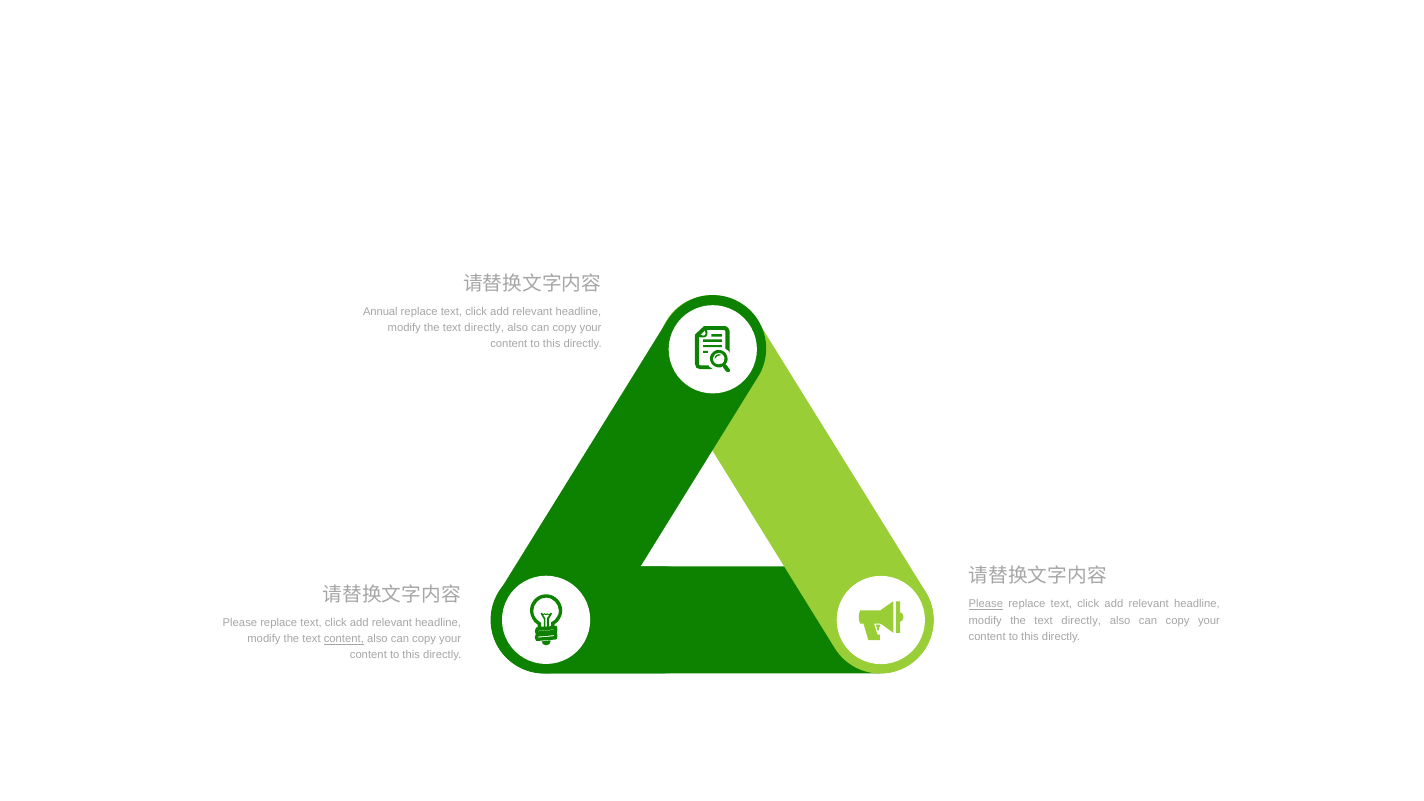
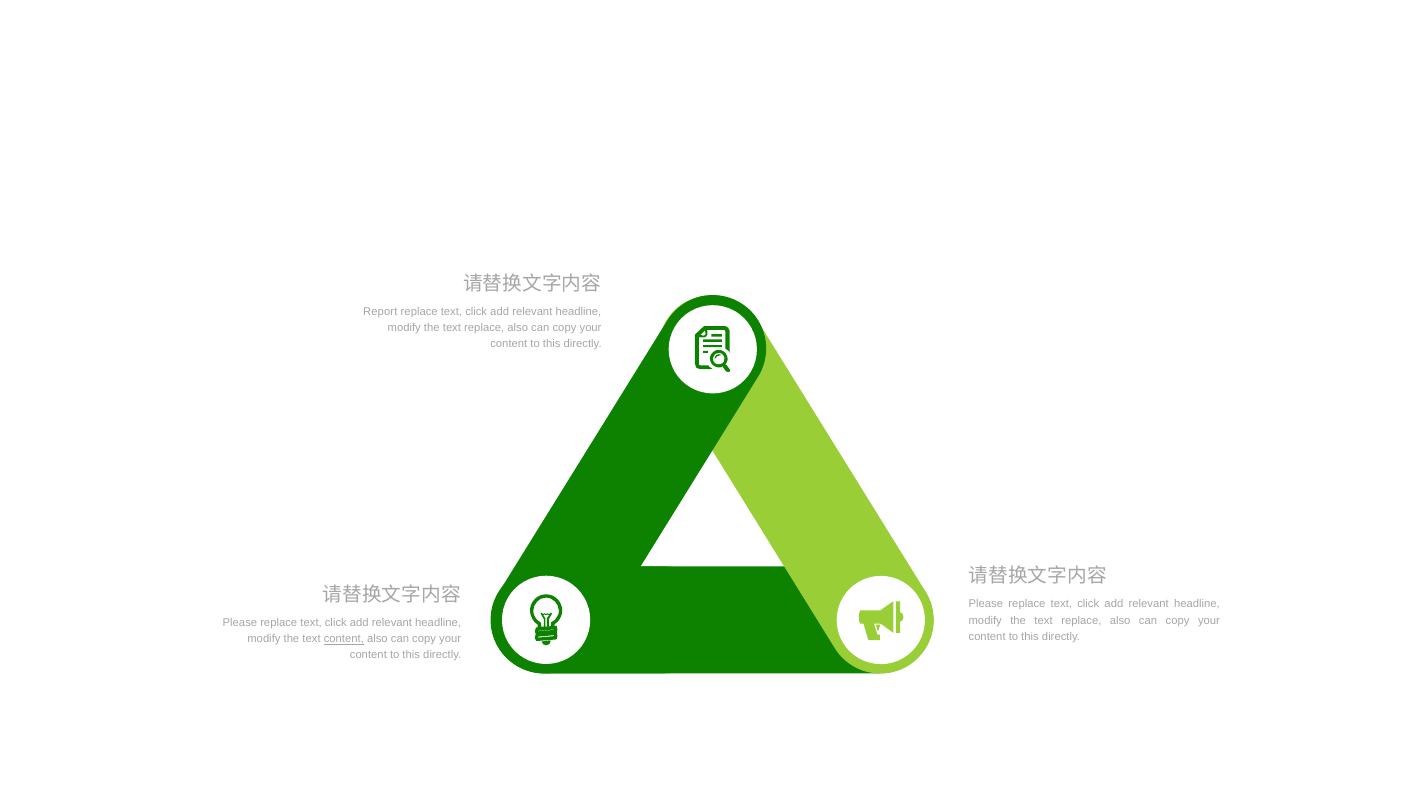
Annual: Annual -> Report
directly at (484, 328): directly -> replace
Please at (986, 604) underline: present -> none
directly at (1081, 620): directly -> replace
